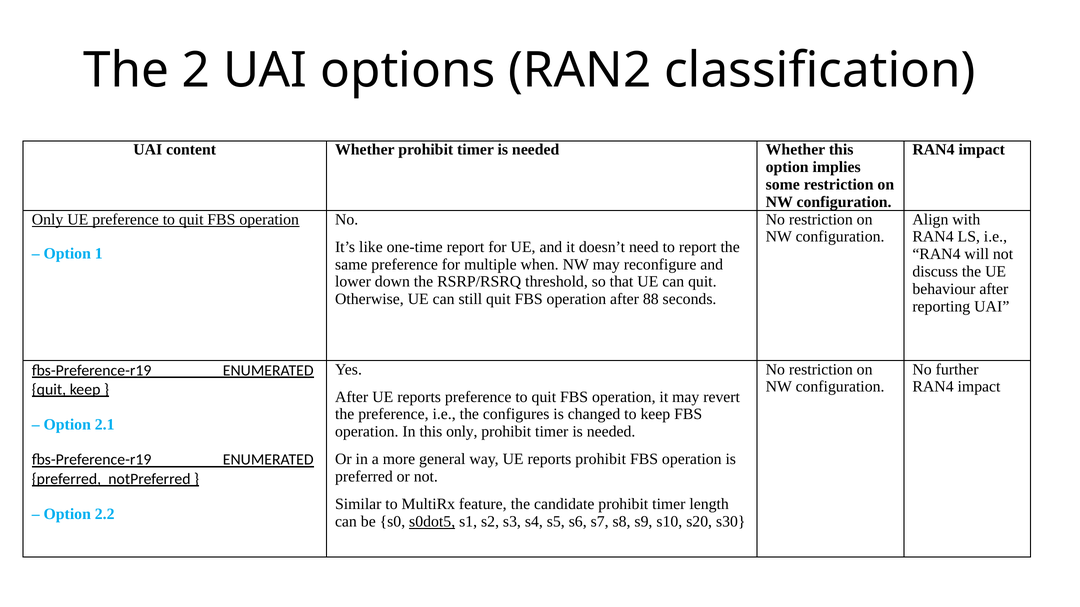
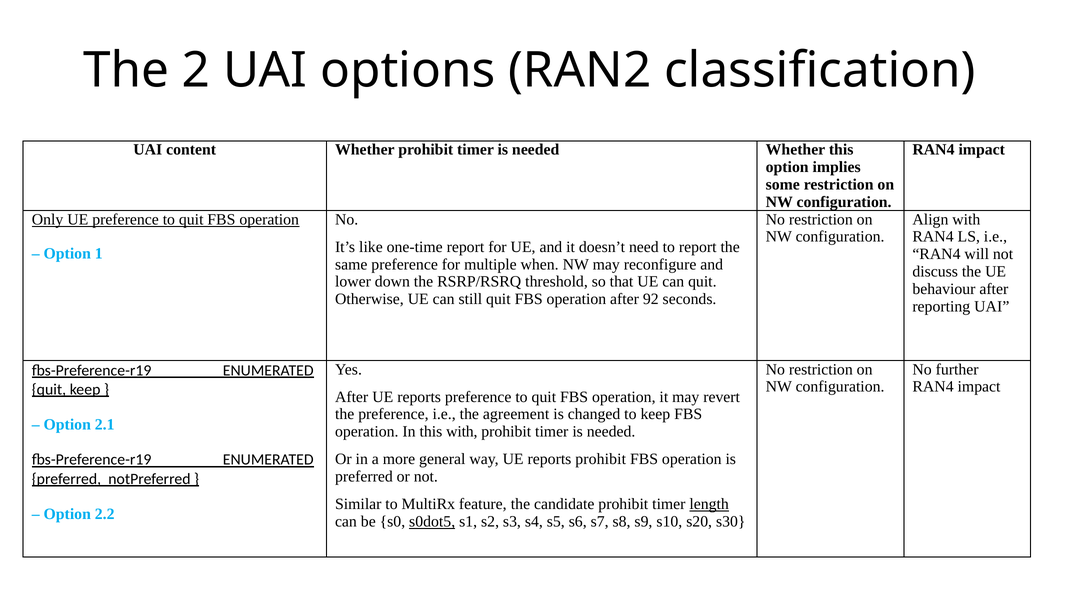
88: 88 -> 92
configures: configures -> agreement
this only: only -> with
length underline: none -> present
